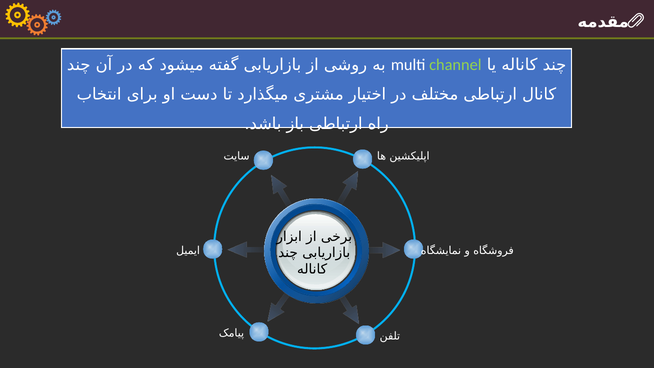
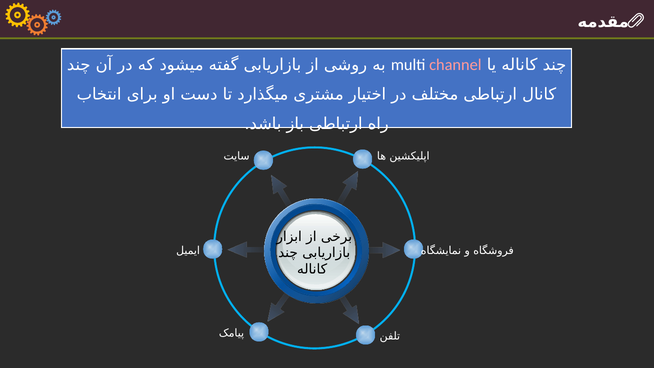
channel colour: light green -> pink
